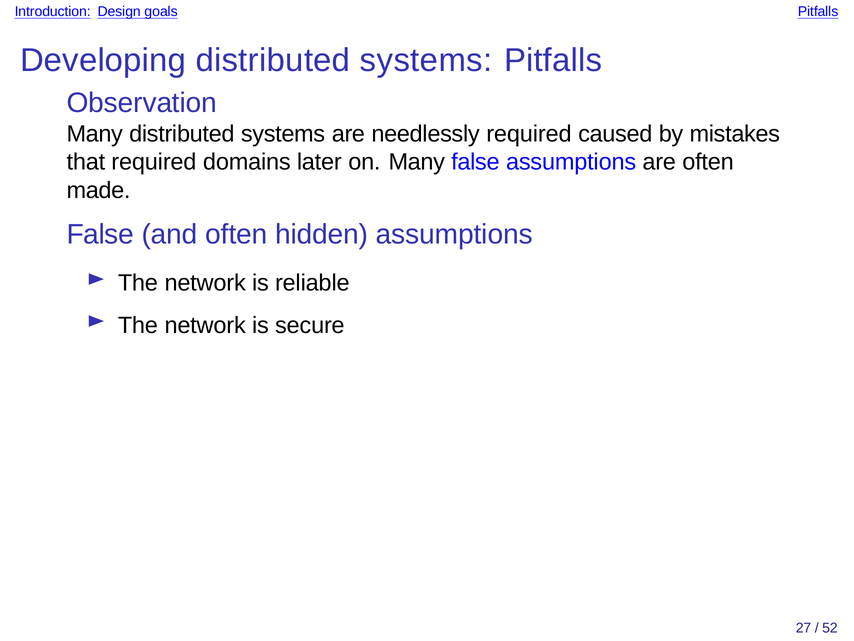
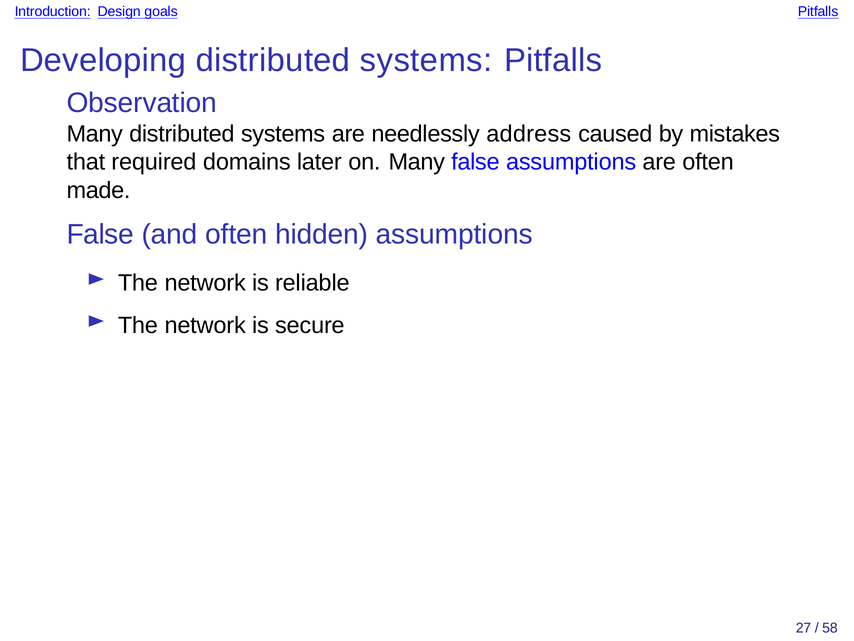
needlessly required: required -> address
52: 52 -> 58
